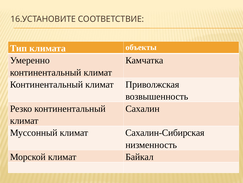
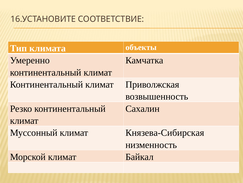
Сахалин-Сибирская: Сахалин-Сибирская -> Князева-Сибирская
